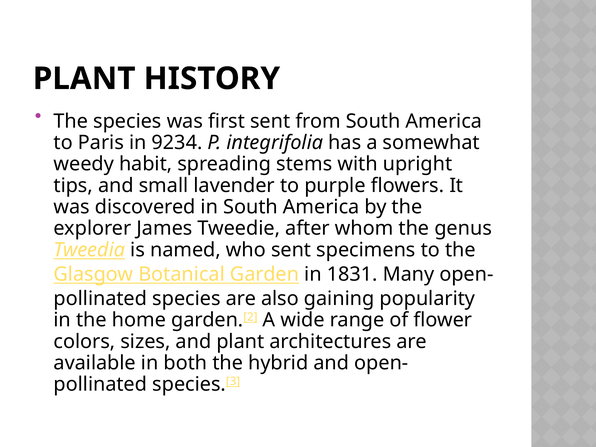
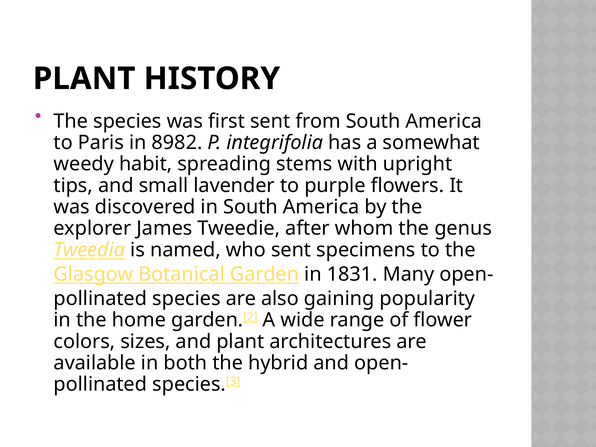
9234: 9234 -> 8982
